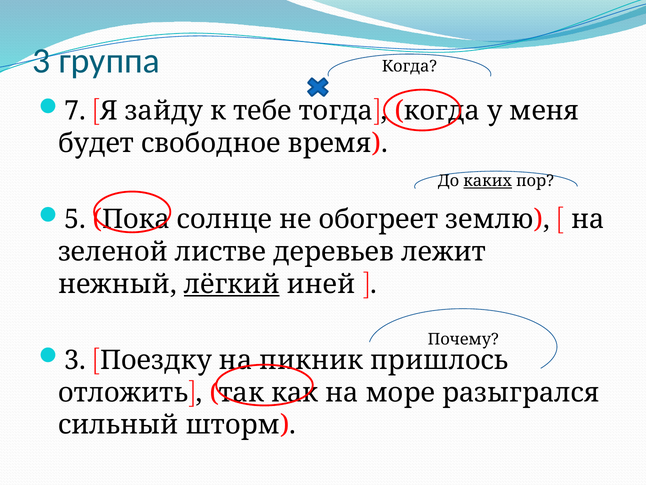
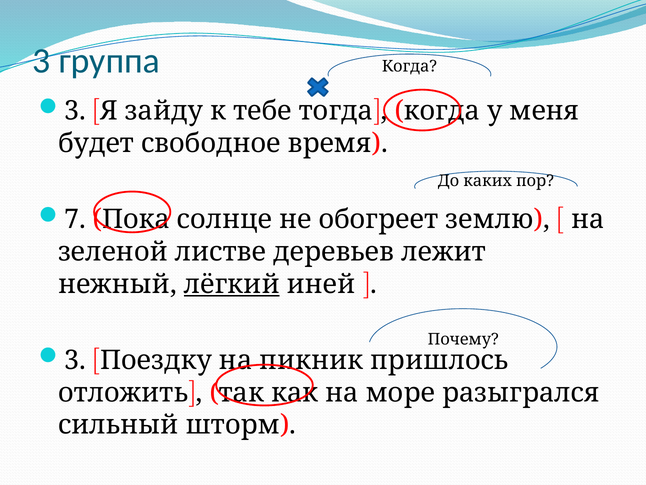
7 at (75, 111): 7 -> 3
каких underline: present -> none
5: 5 -> 7
